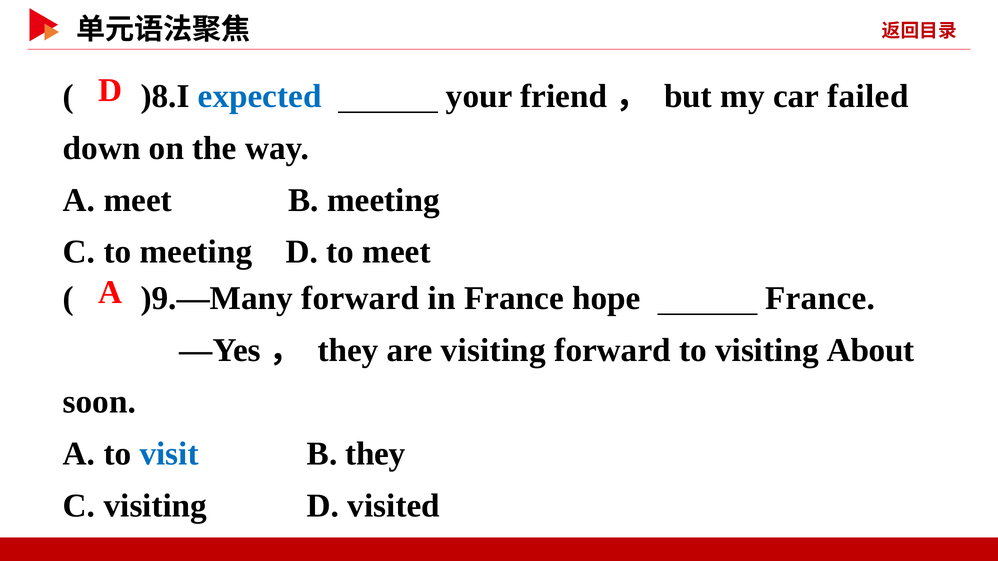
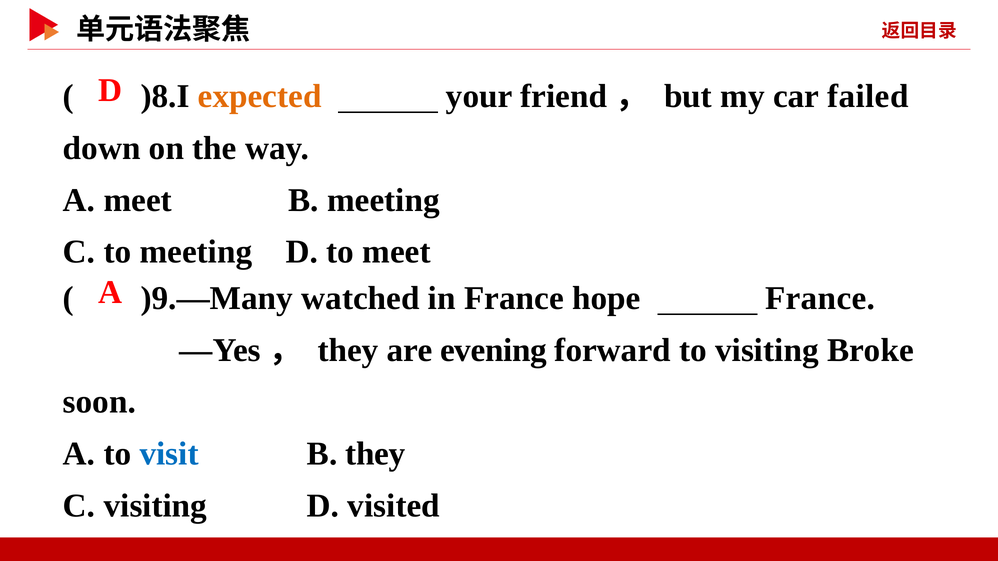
expected colour: blue -> orange
)9.—Many forward: forward -> watched
are visiting: visiting -> evening
About: About -> Broke
